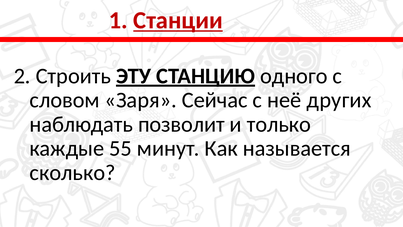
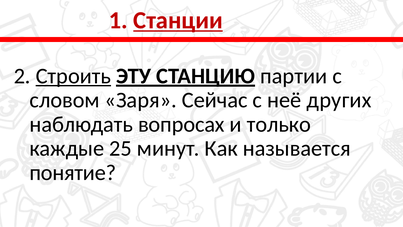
Строить underline: none -> present
одного: одного -> партии
позволит: позволит -> вопросах
55: 55 -> 25
сколько: сколько -> понятие
